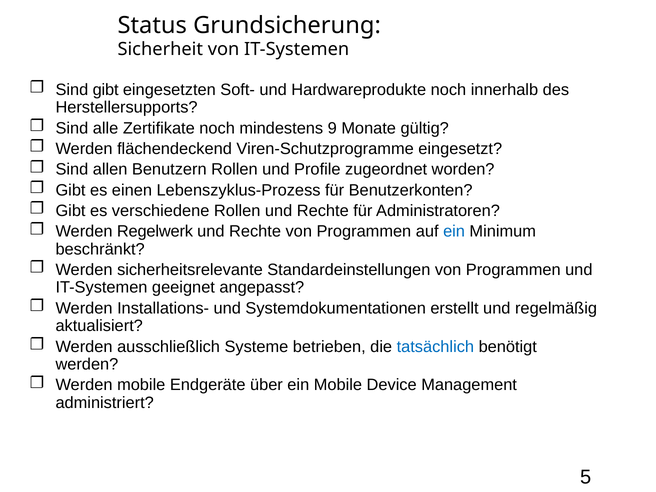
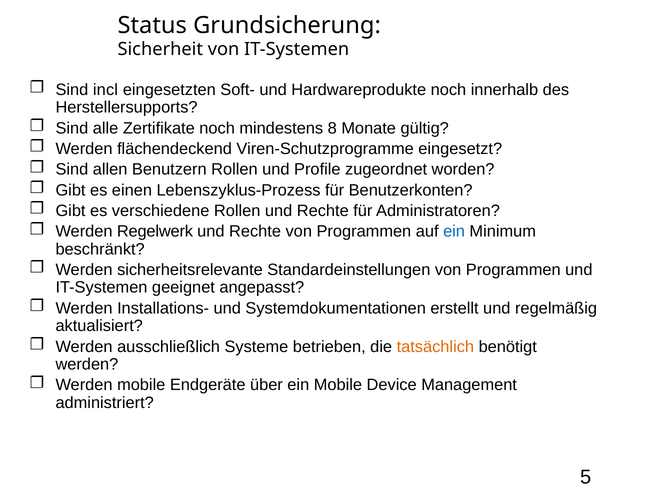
Sind gibt: gibt -> incl
9: 9 -> 8
tatsächlich colour: blue -> orange
